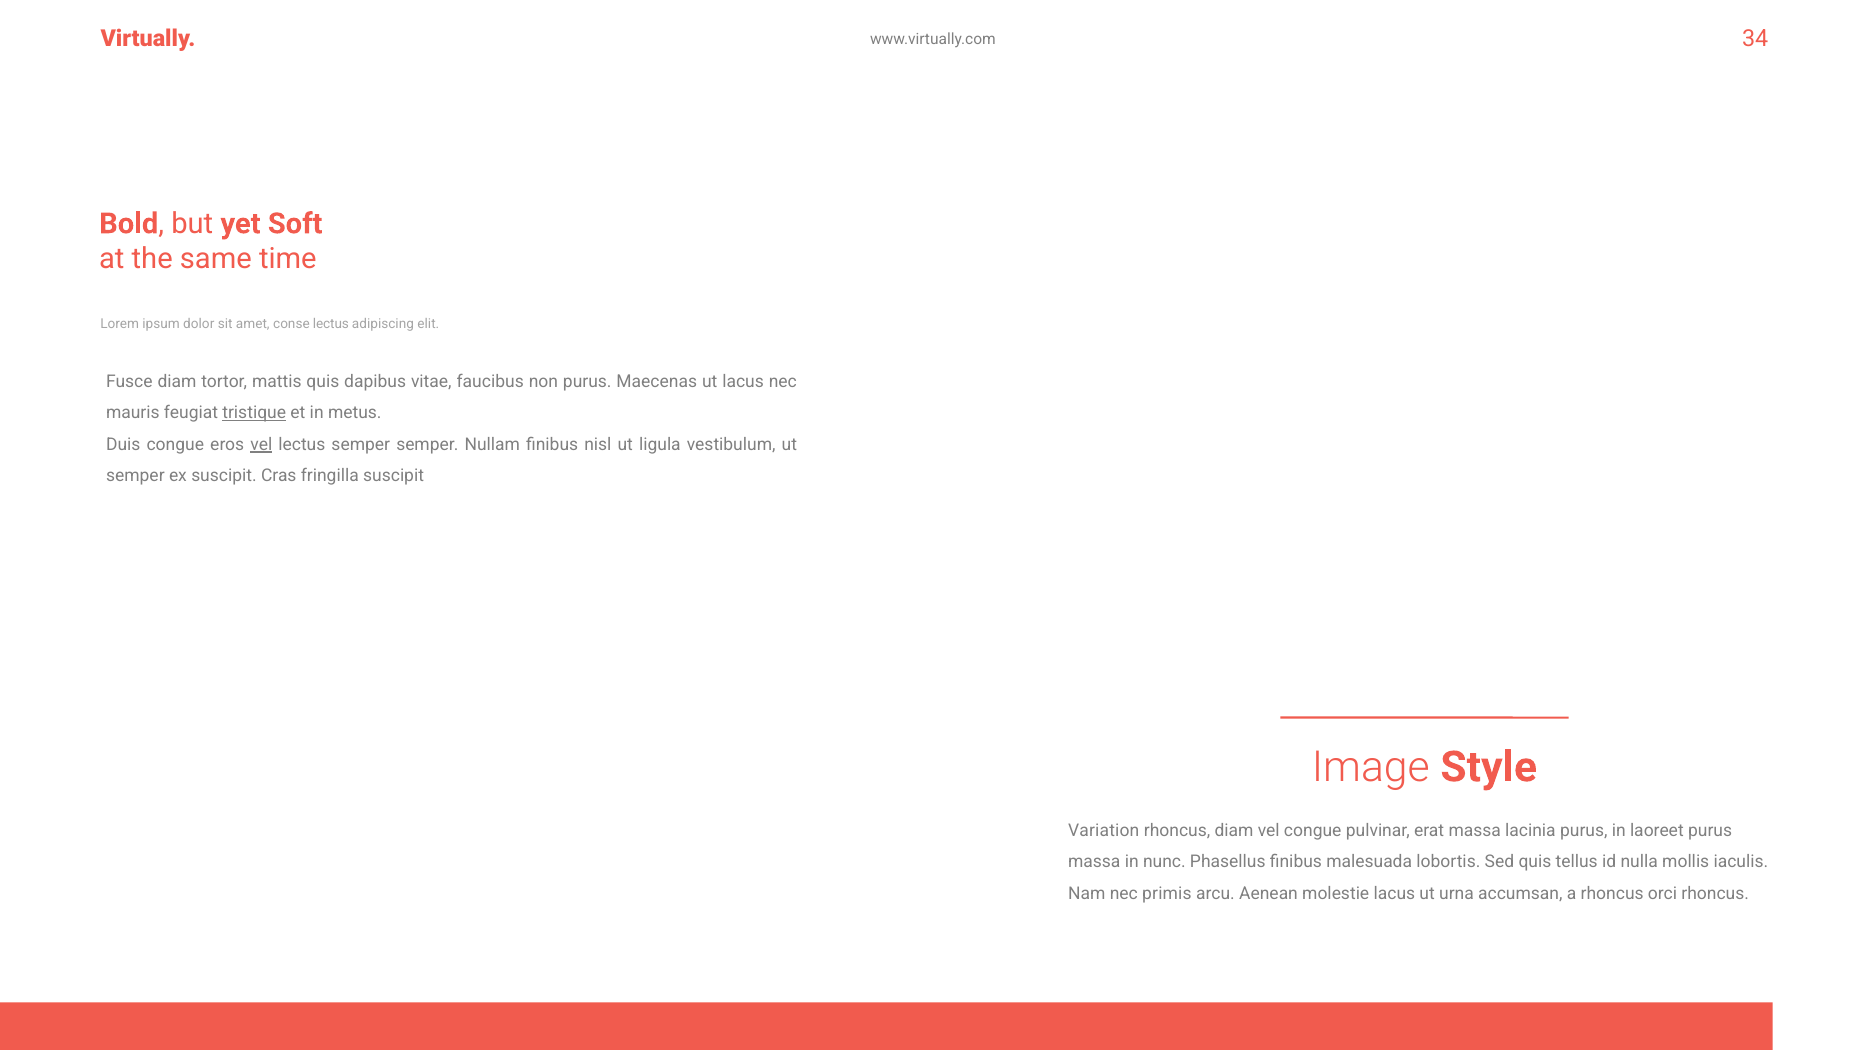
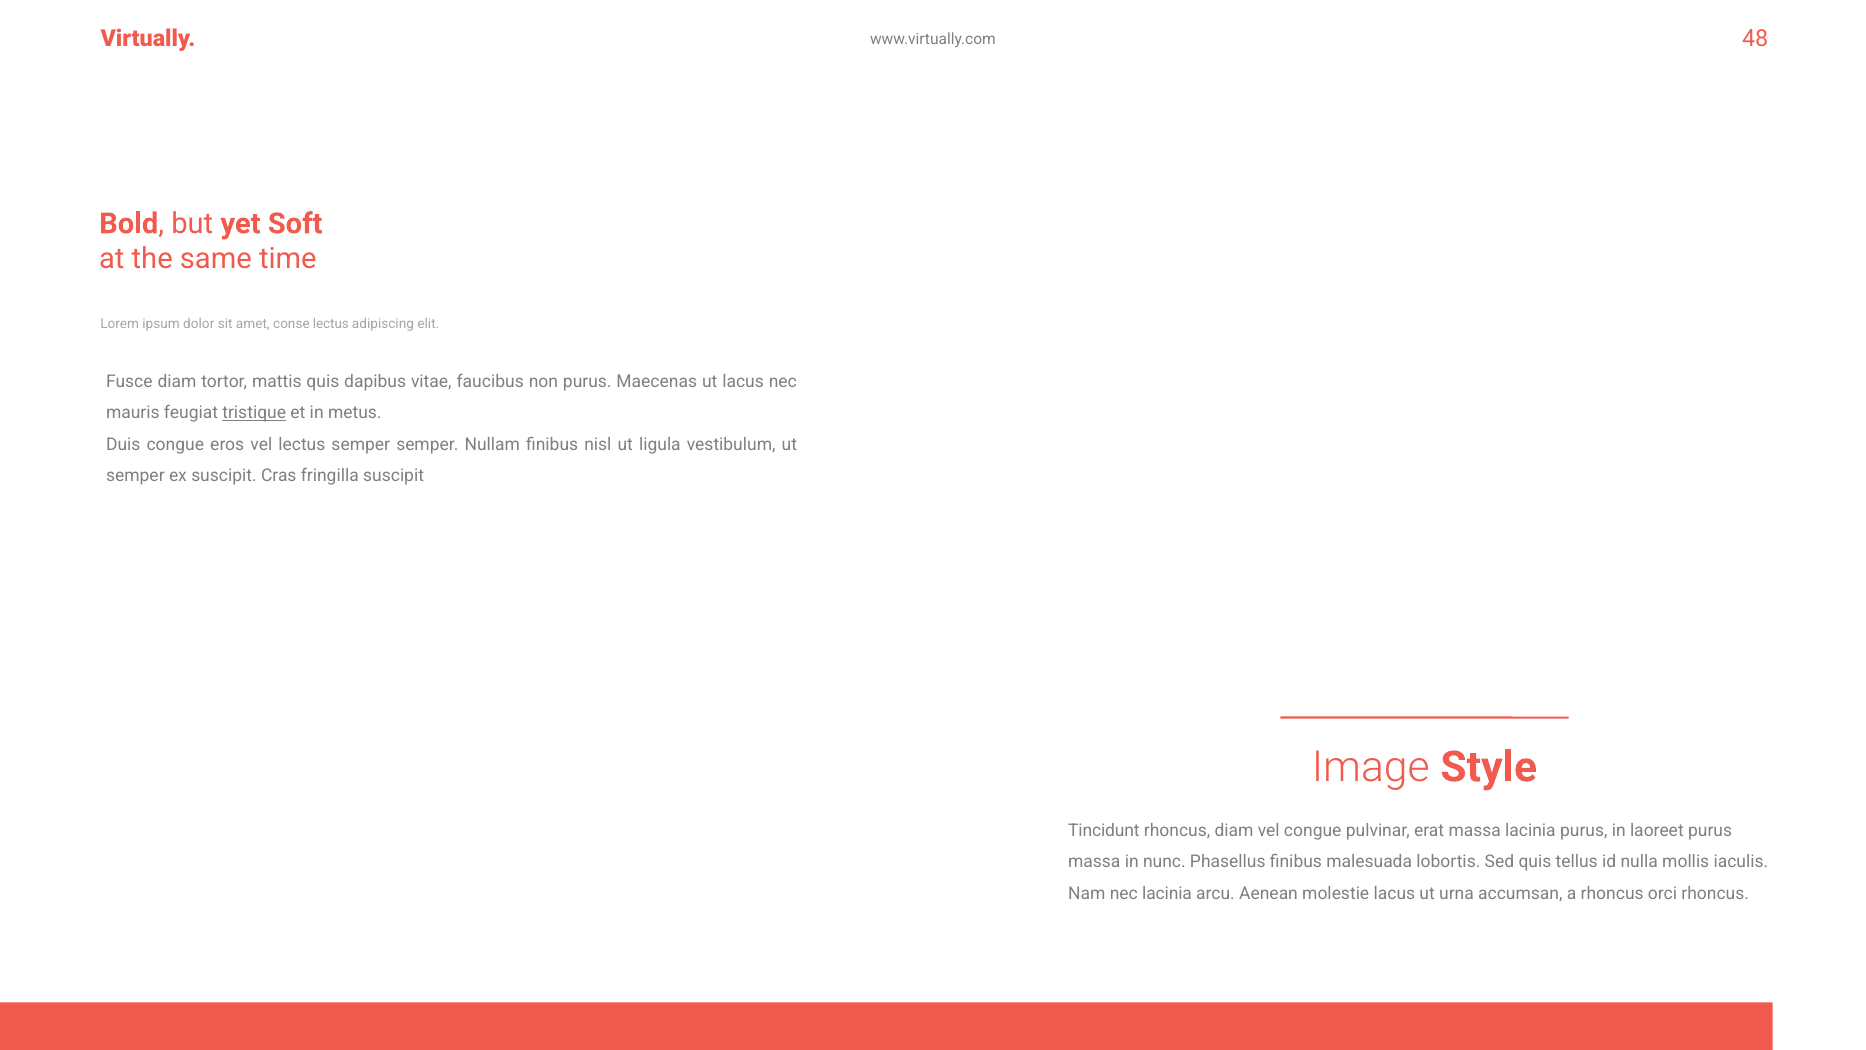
34: 34 -> 48
vel at (261, 444) underline: present -> none
Variation: Variation -> Tincidunt
nec primis: primis -> lacinia
